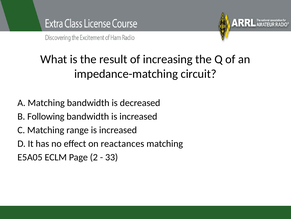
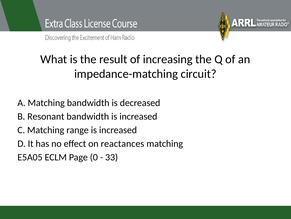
Following: Following -> Resonant
2: 2 -> 0
